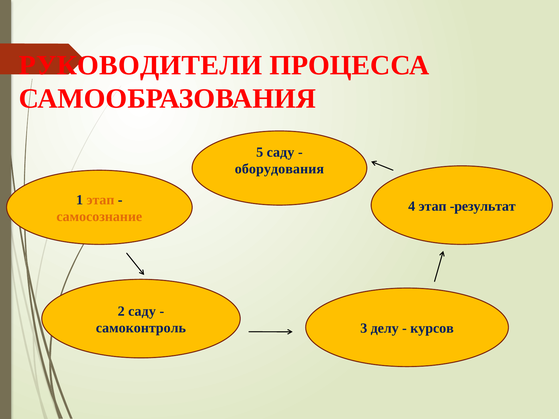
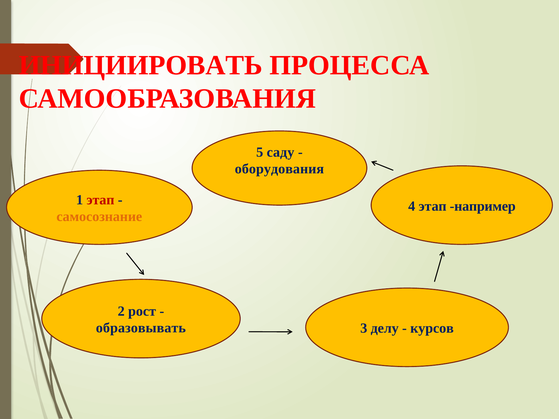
РУКОВОДИТЕЛИ: РУКОВОДИТЕЛИ -> ИНИЦИИРОВАТЬ
этап at (100, 200) colour: orange -> red
результат: результат -> например
2 саду: саду -> рост
самоконтроль: самоконтроль -> образовывать
